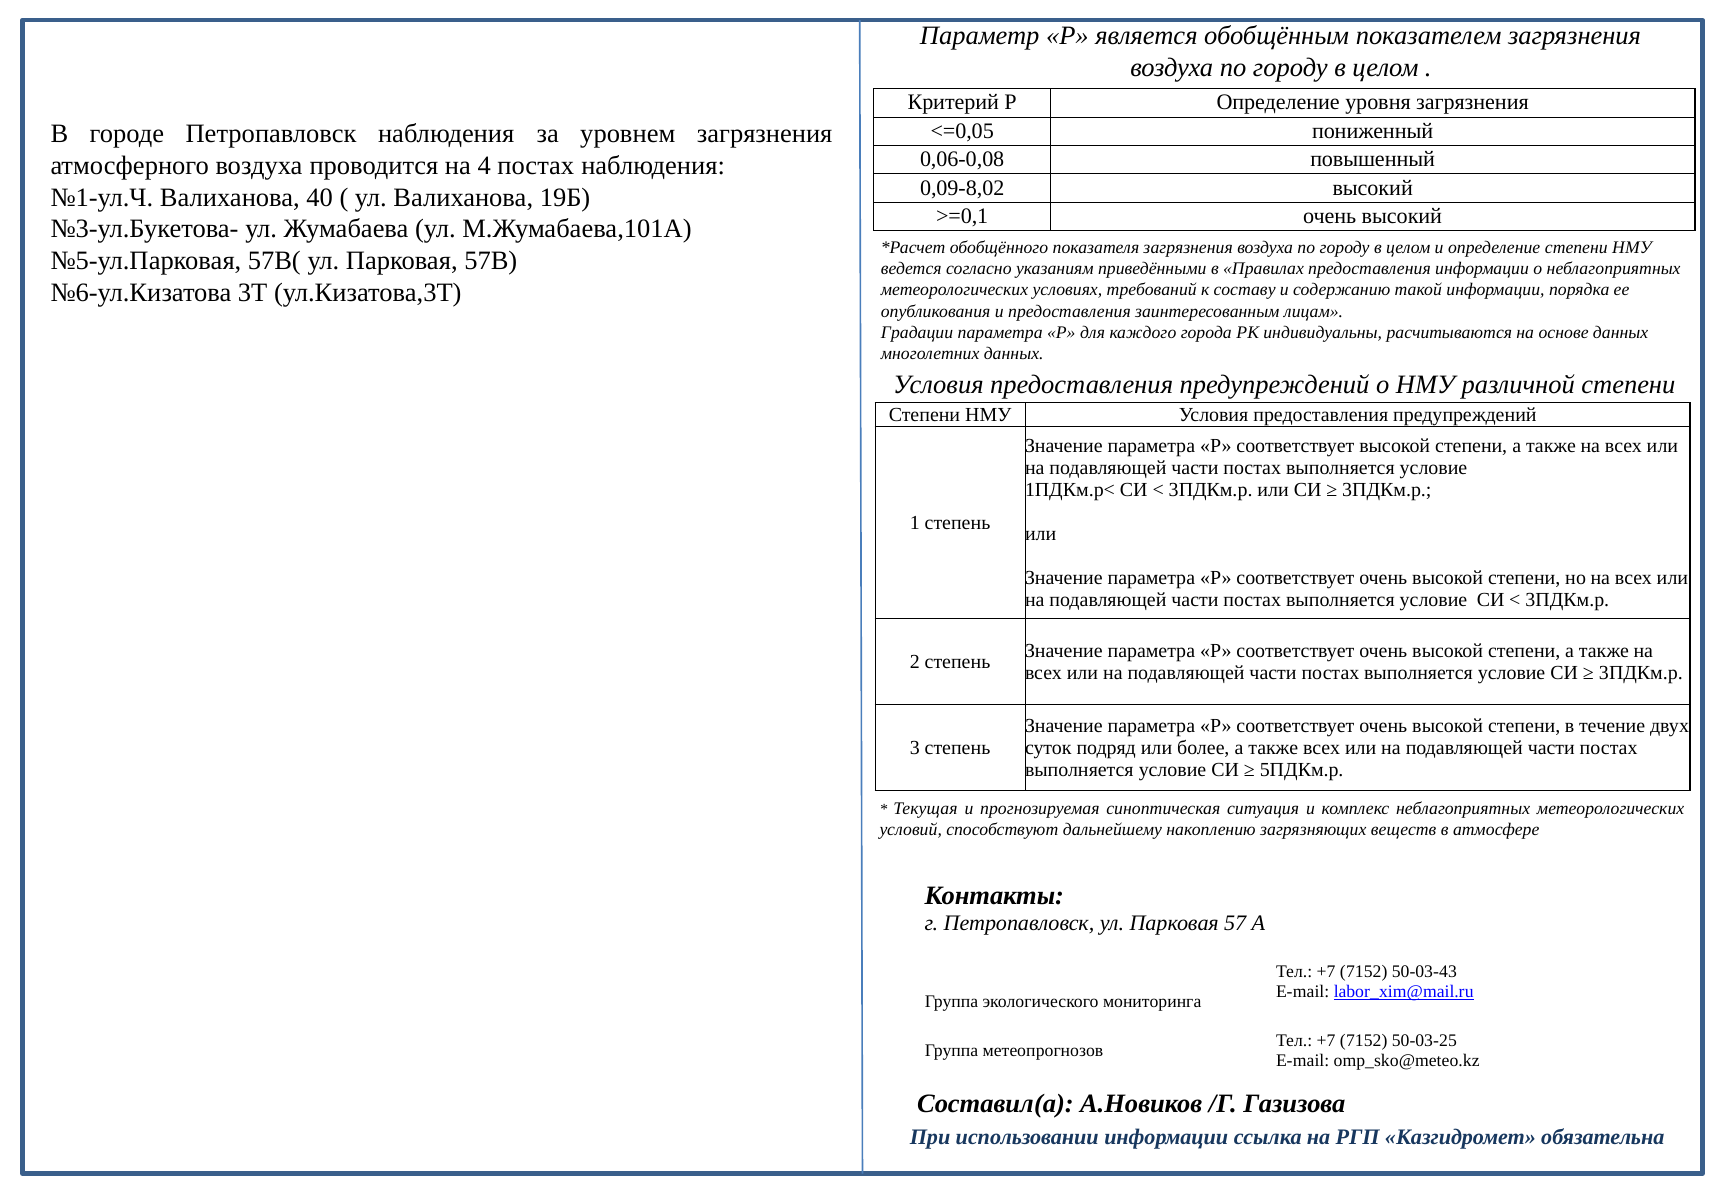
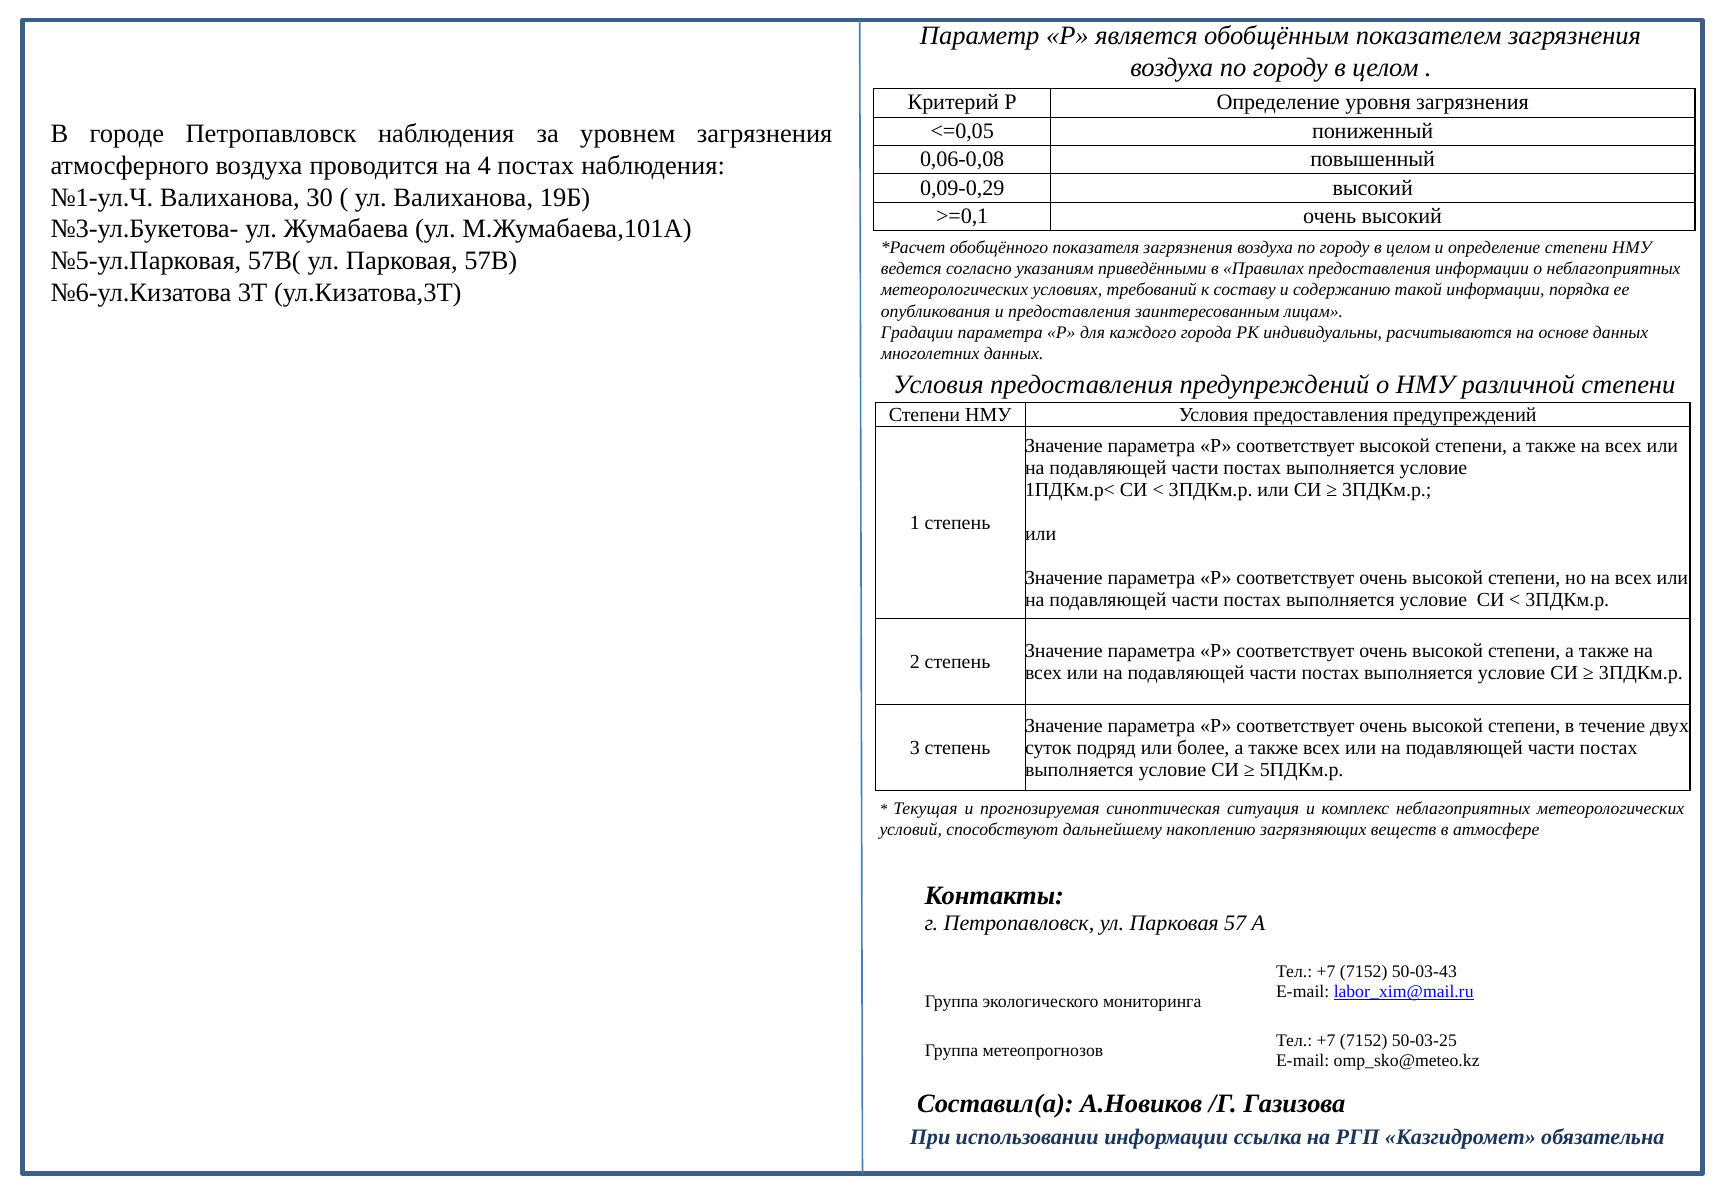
0,09-8,02: 0,09-8,02 -> 0,09-0,29
40: 40 -> 30
